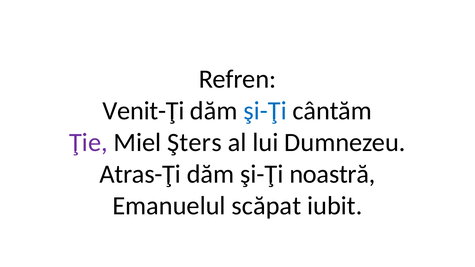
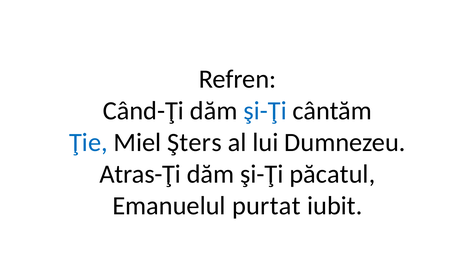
Venit-Ţi: Venit-Ţi -> Când-Ţi
Ţie colour: purple -> blue
noastră: noastră -> păcatul
scăpat: scăpat -> purtat
